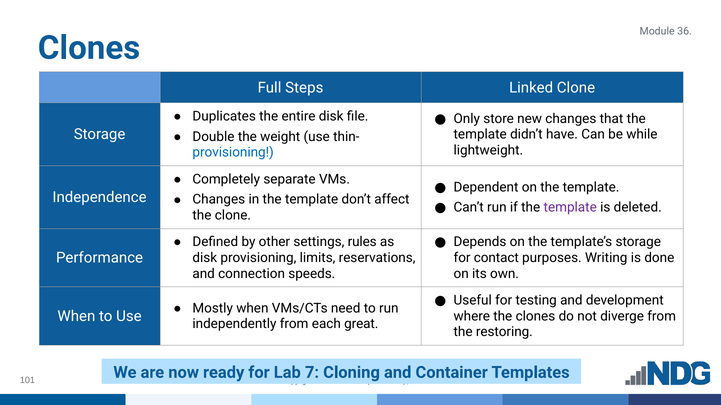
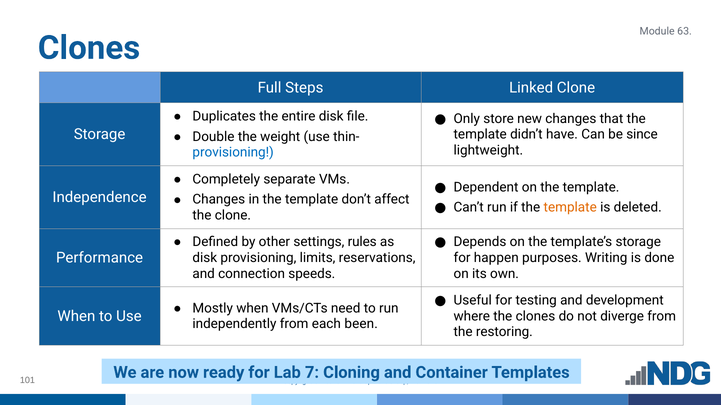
36: 36 -> 63
while: while -> since
template at (570, 208) colour: purple -> orange
contact: contact -> happen
great: great -> been
